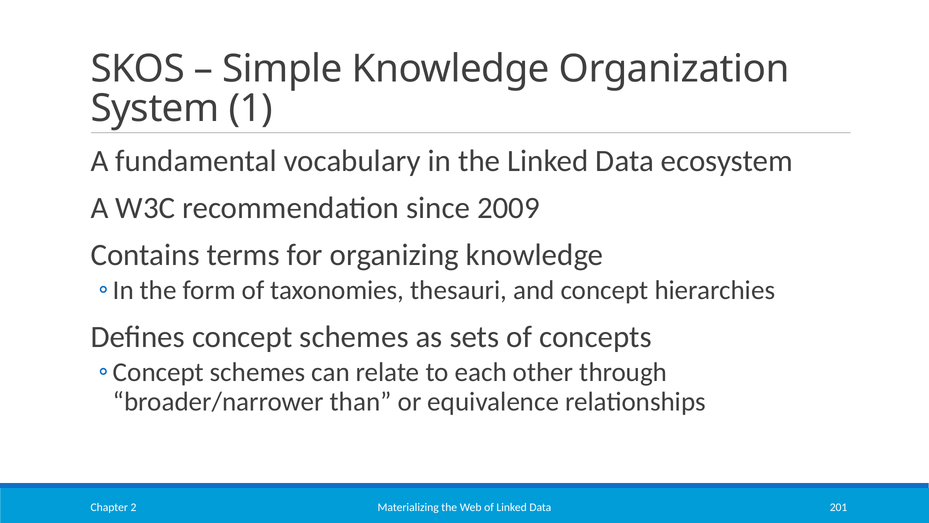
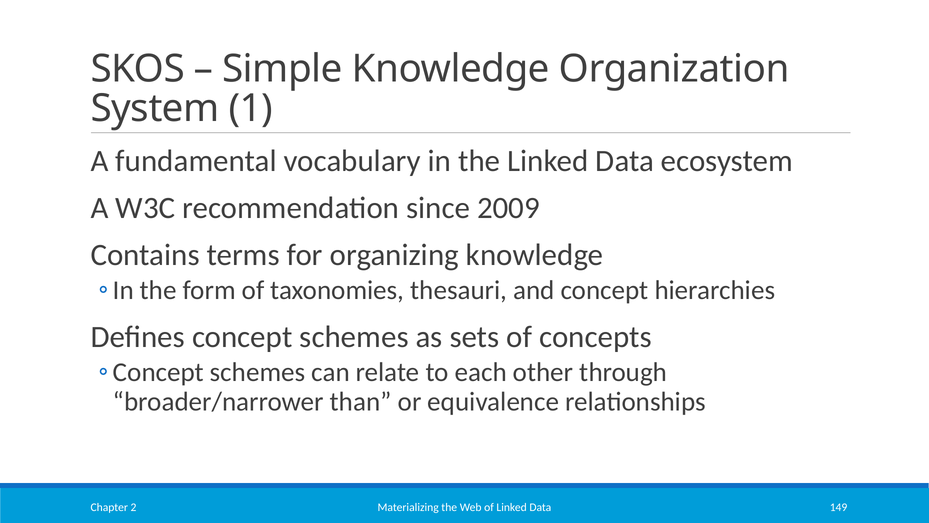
201: 201 -> 149
